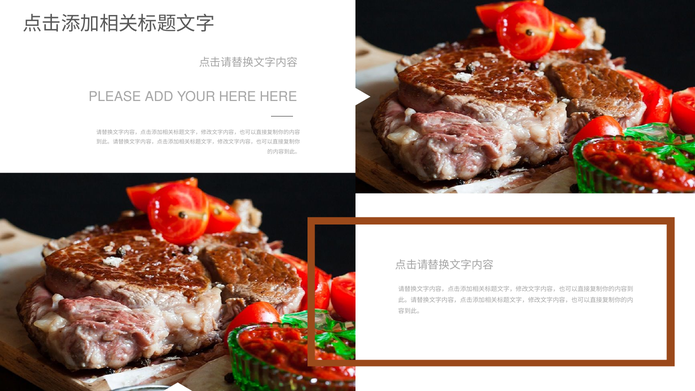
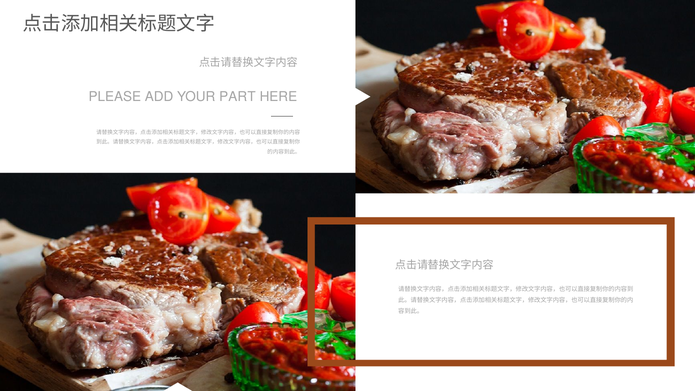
YOUR HERE: HERE -> PART
